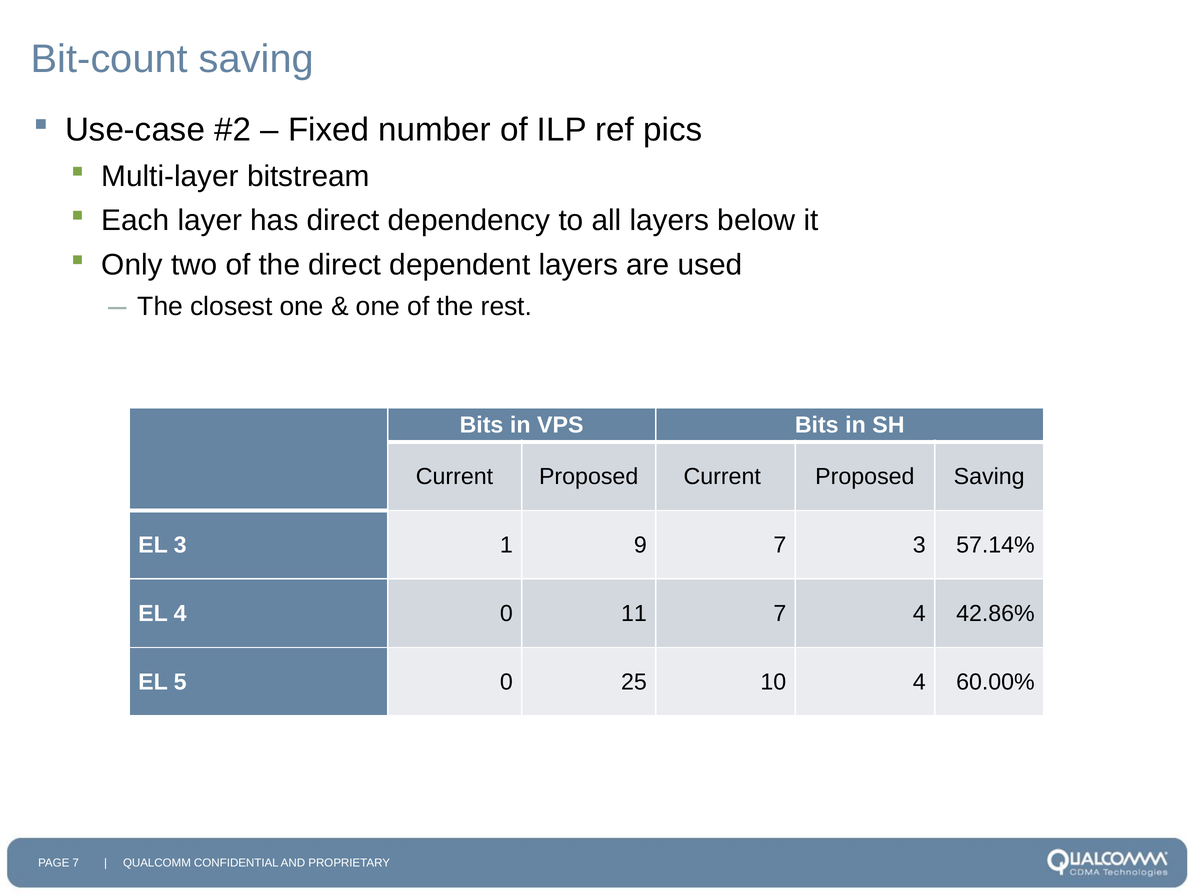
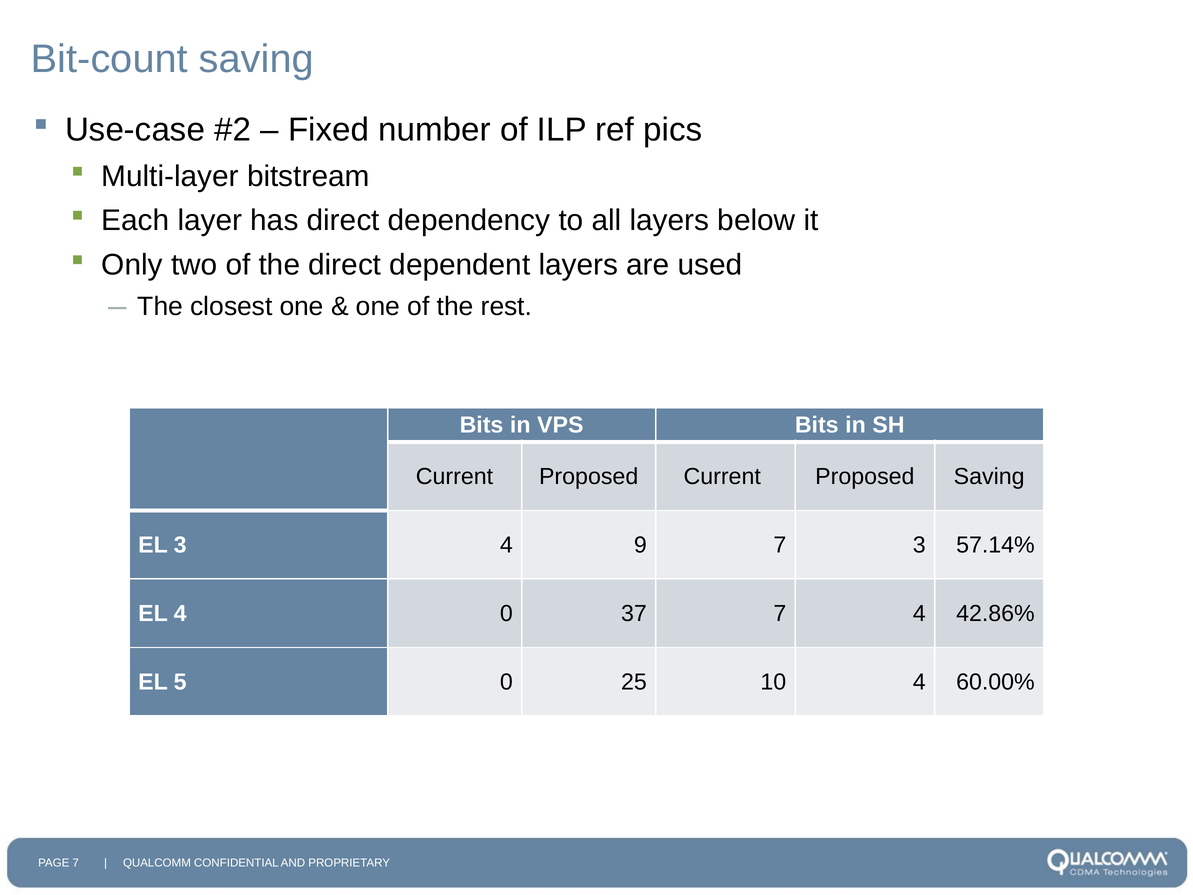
3 1: 1 -> 4
11: 11 -> 37
